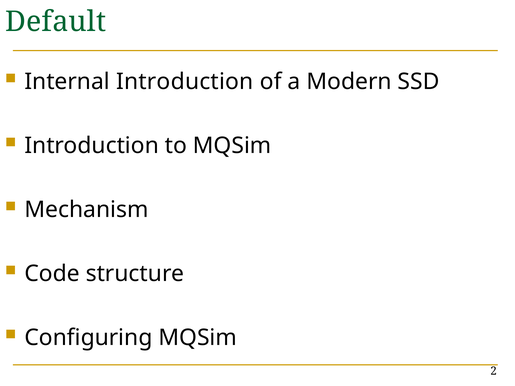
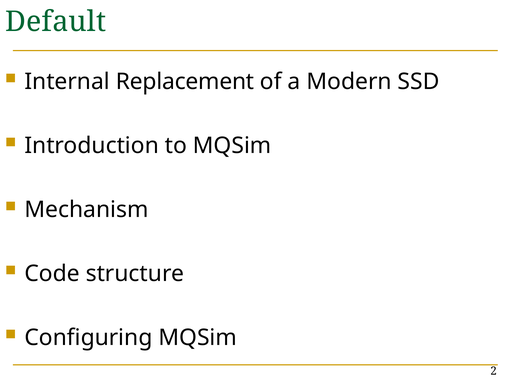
Internal Introduction: Introduction -> Replacement
